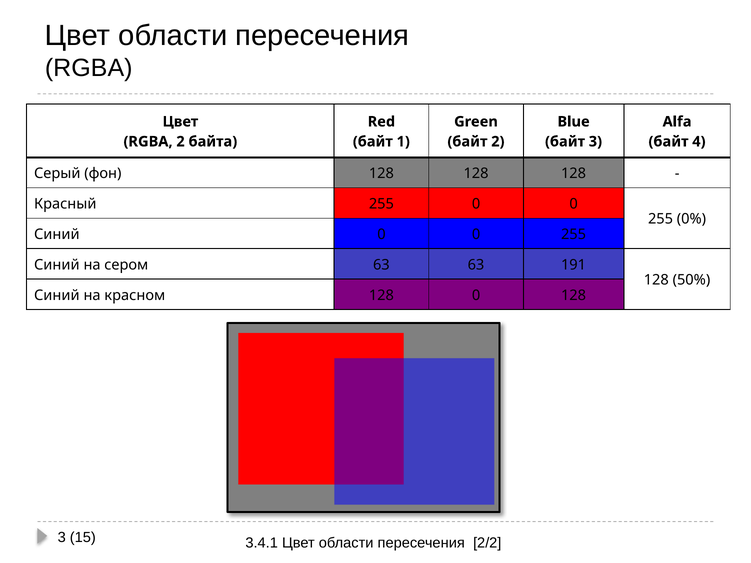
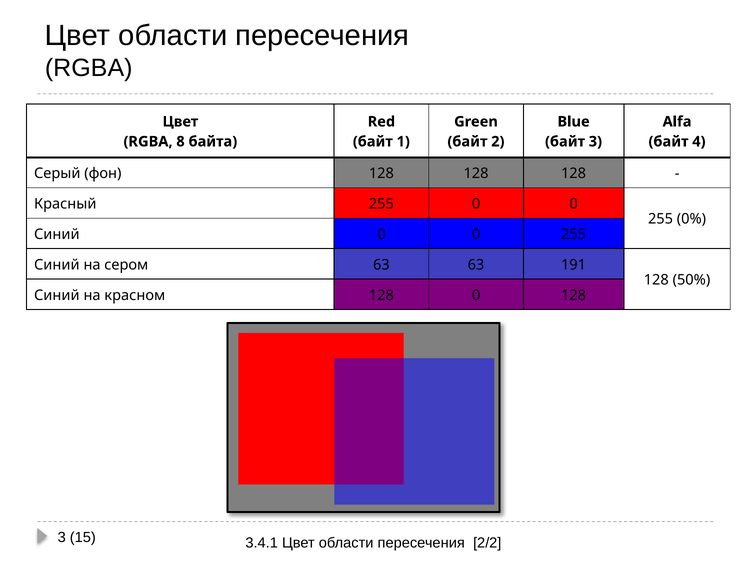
RGBA 2: 2 -> 8
